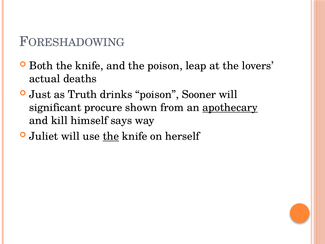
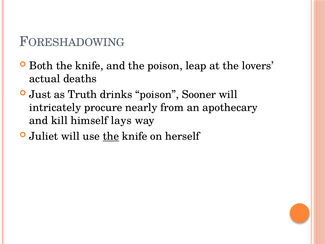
significant: significant -> intricately
shown: shown -> nearly
apothecary underline: present -> none
says: says -> lays
